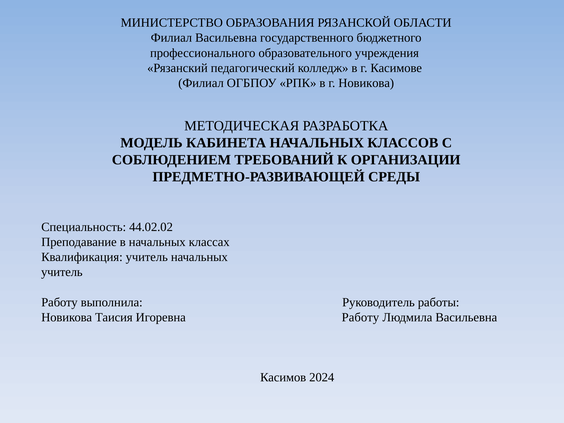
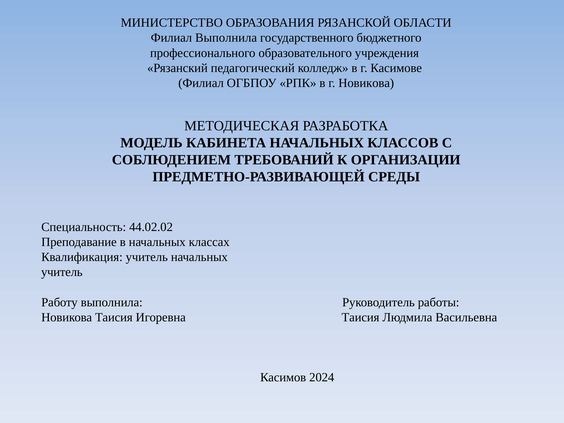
Филиал Васильевна: Васильевна -> Выполнила
Игоревна Работу: Работу -> Таисия
